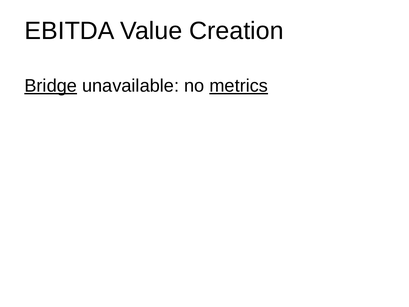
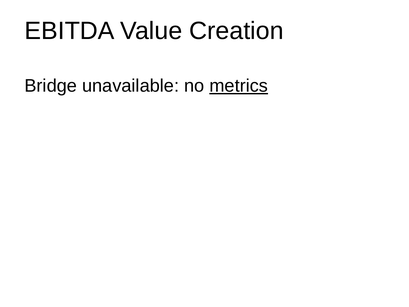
Bridge underline: present -> none
